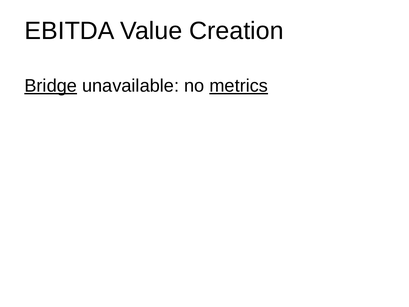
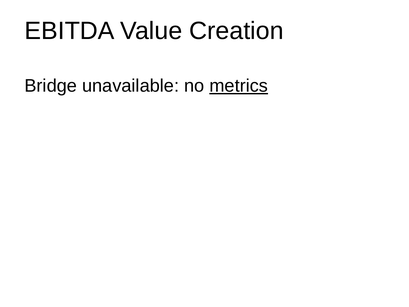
Bridge underline: present -> none
